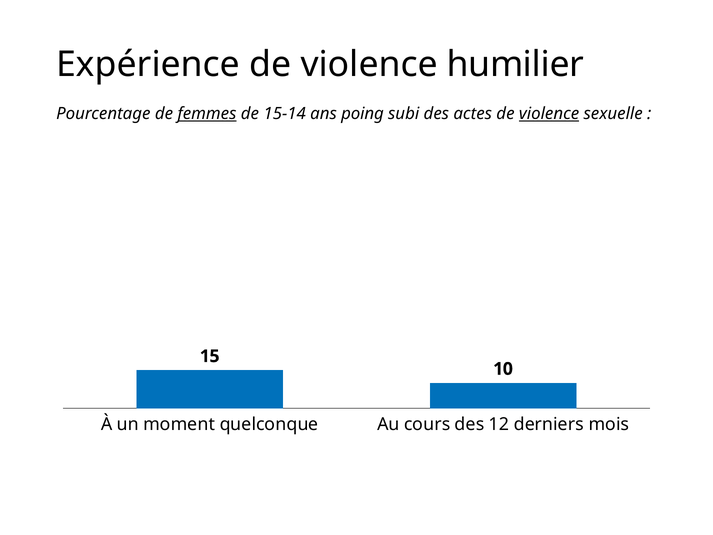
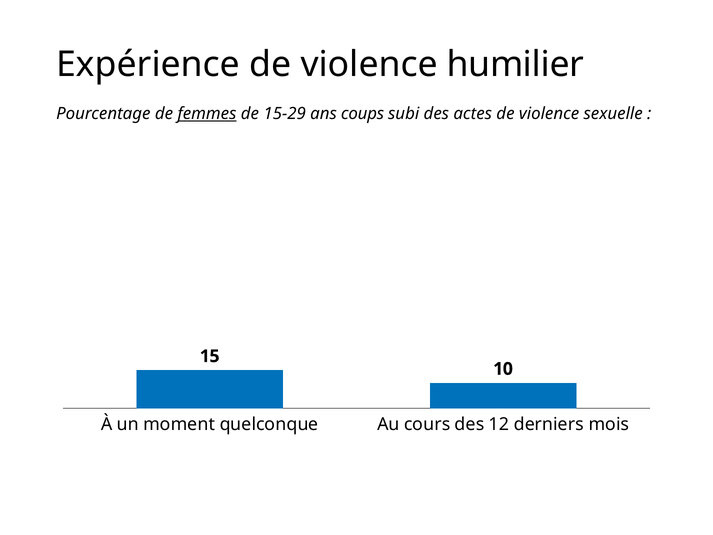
15-14: 15-14 -> 15-29
poing: poing -> coups
violence at (549, 114) underline: present -> none
